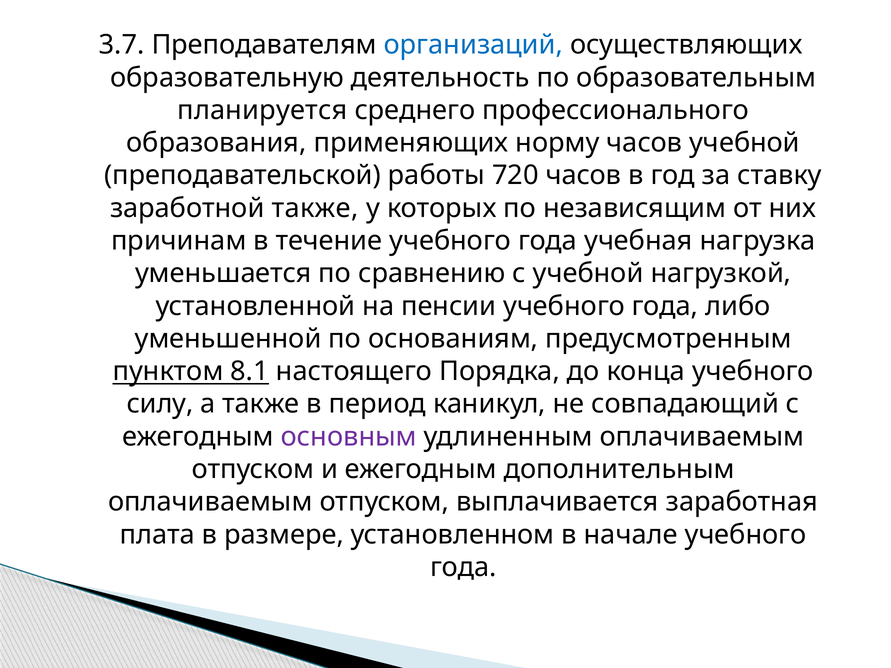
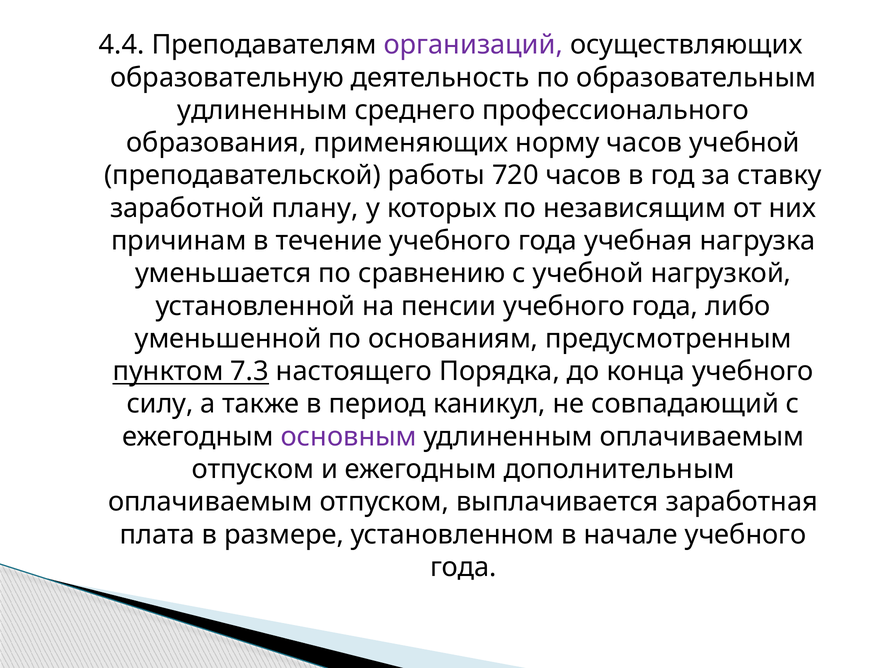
3.7: 3.7 -> 4.4
организаций colour: blue -> purple
планируется at (262, 110): планируется -> удлиненным
заработной также: также -> плану
8.1: 8.1 -> 7.3
